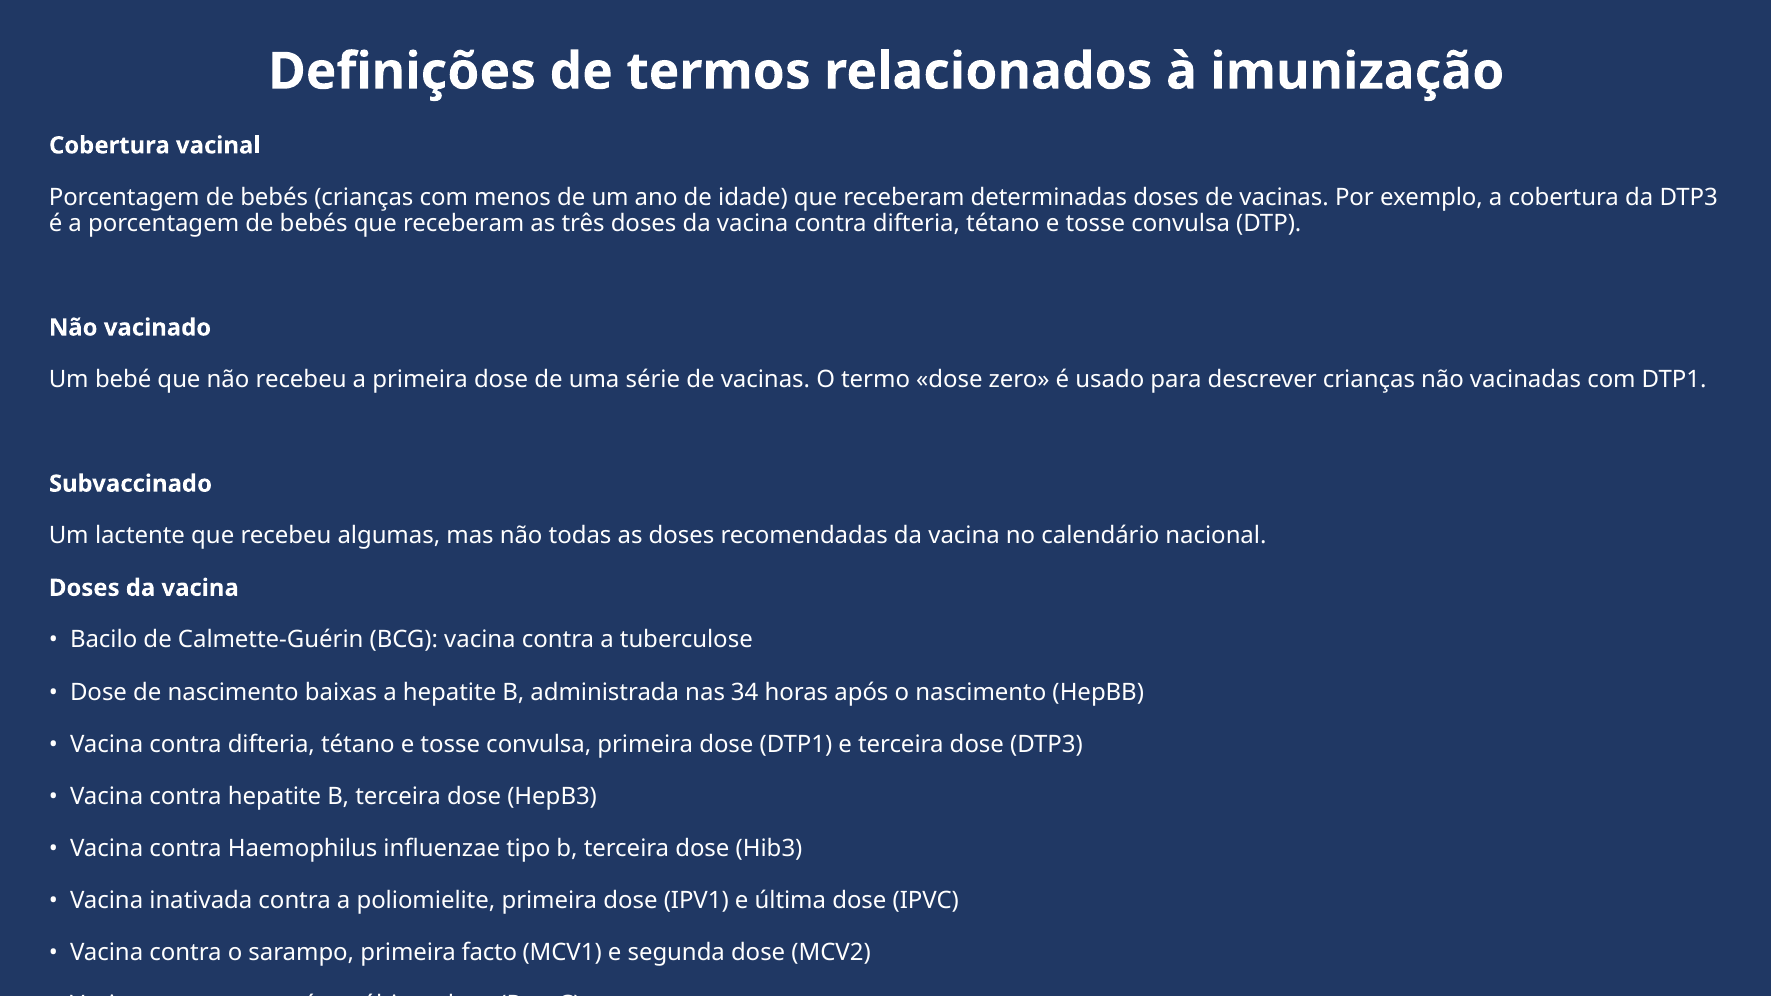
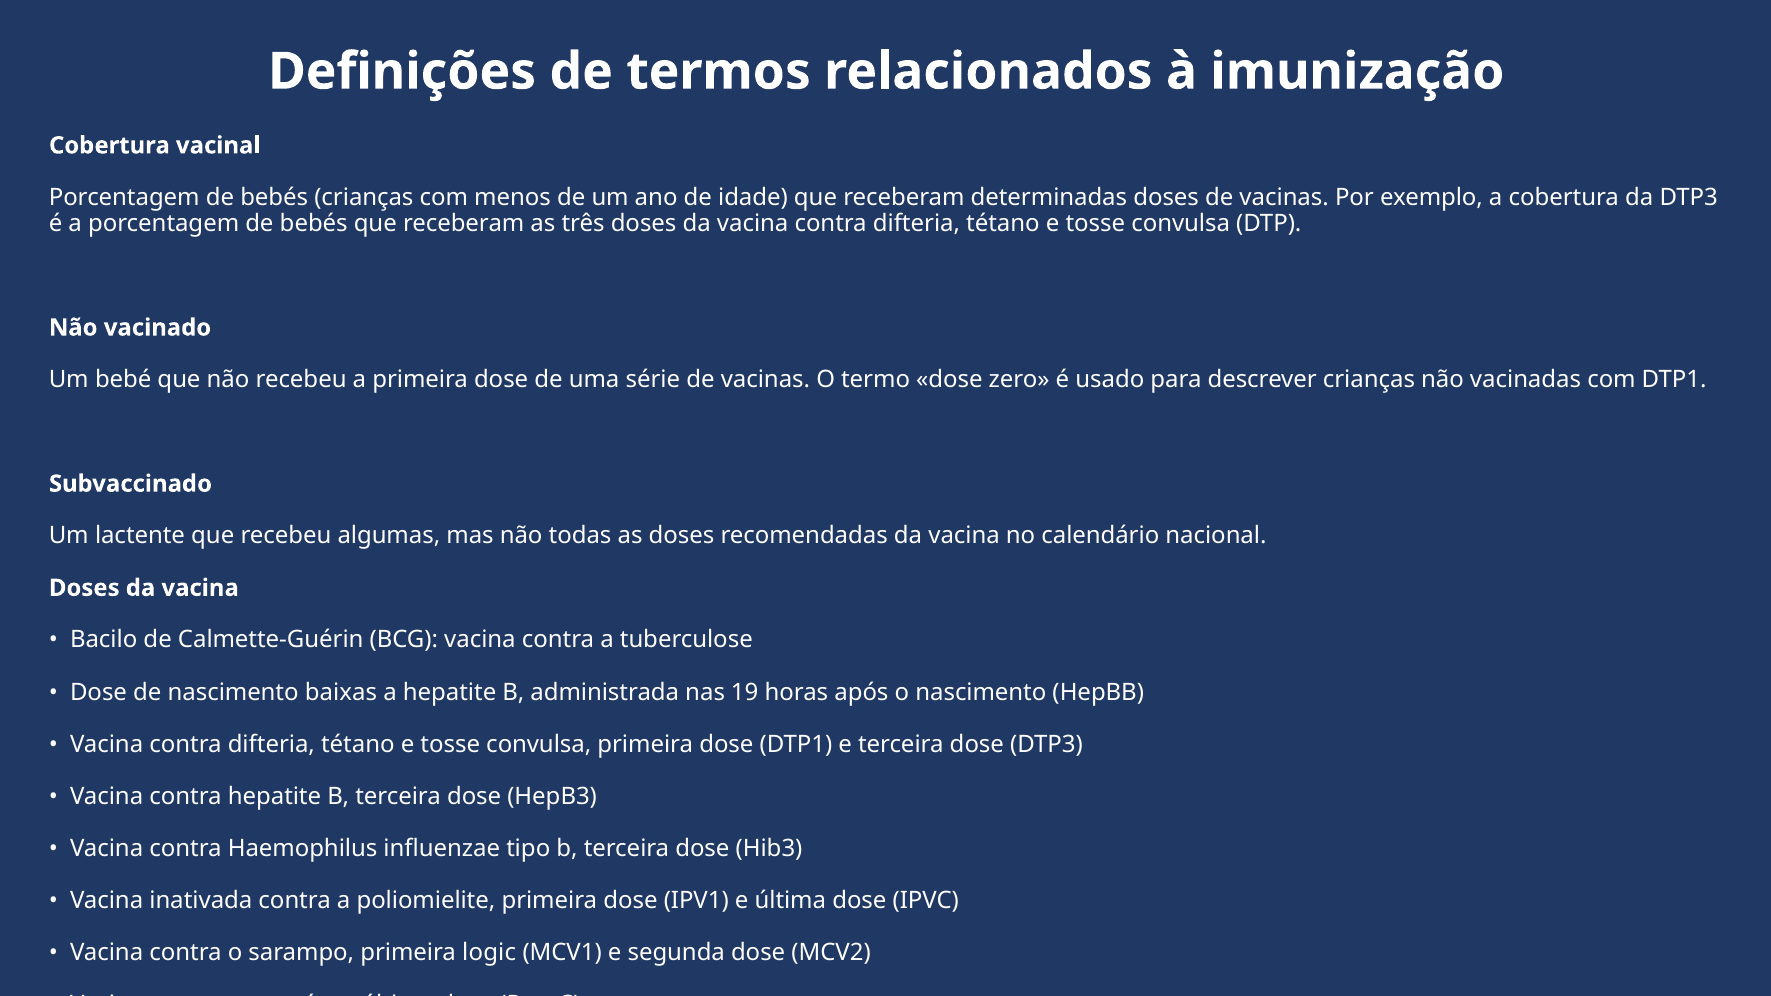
34: 34 -> 19
facto: facto -> logic
